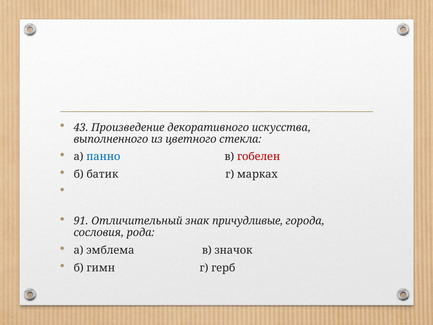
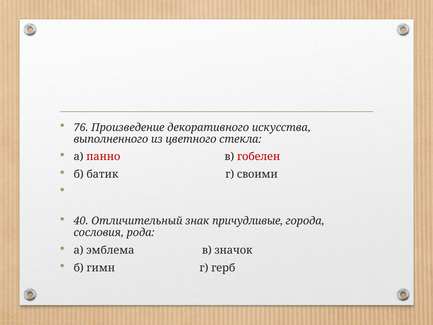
43: 43 -> 76
панно colour: blue -> red
марках: марках -> своими
91: 91 -> 40
